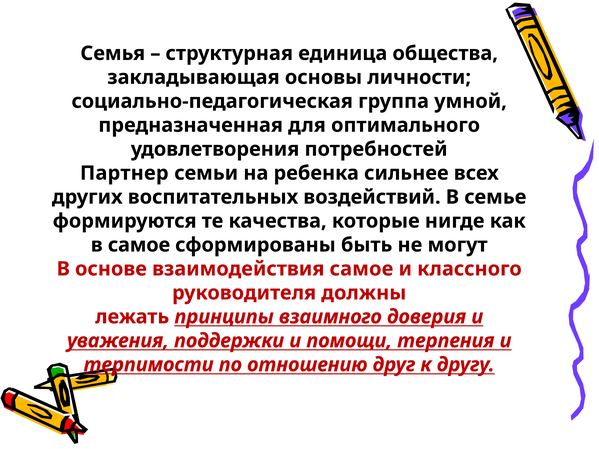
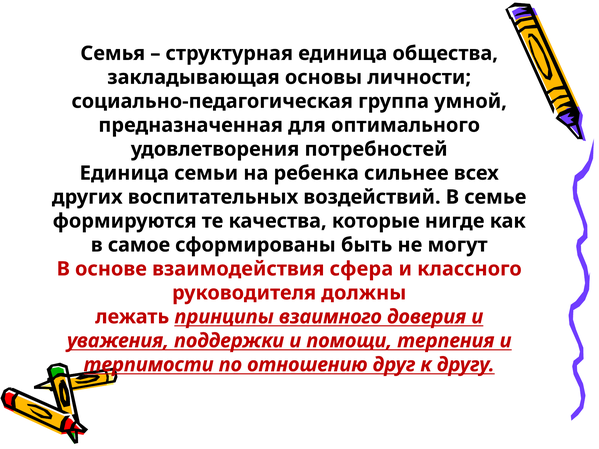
Партнер at (124, 173): Партнер -> Единица
взаимодействия самое: самое -> сфера
